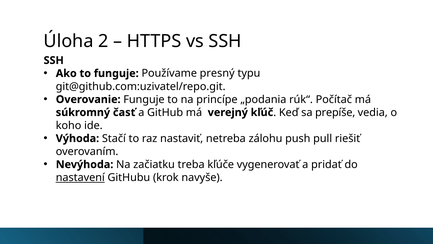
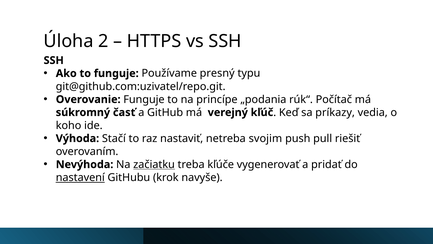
prepíše: prepíše -> príkazy
zálohu: zálohu -> svojim
začiatku underline: none -> present
